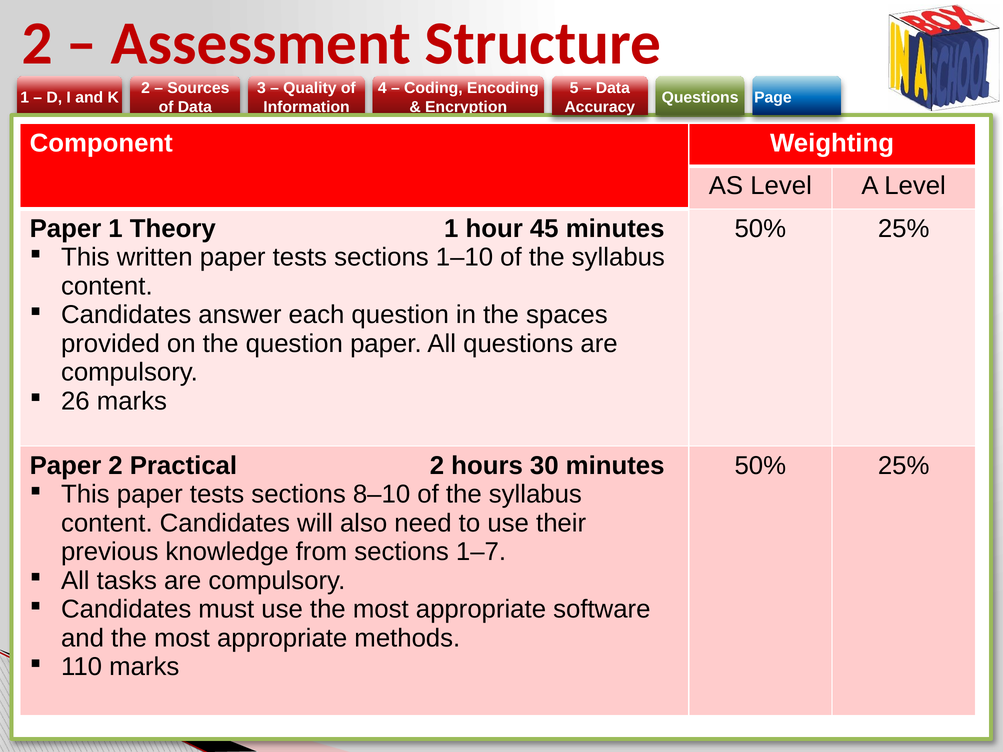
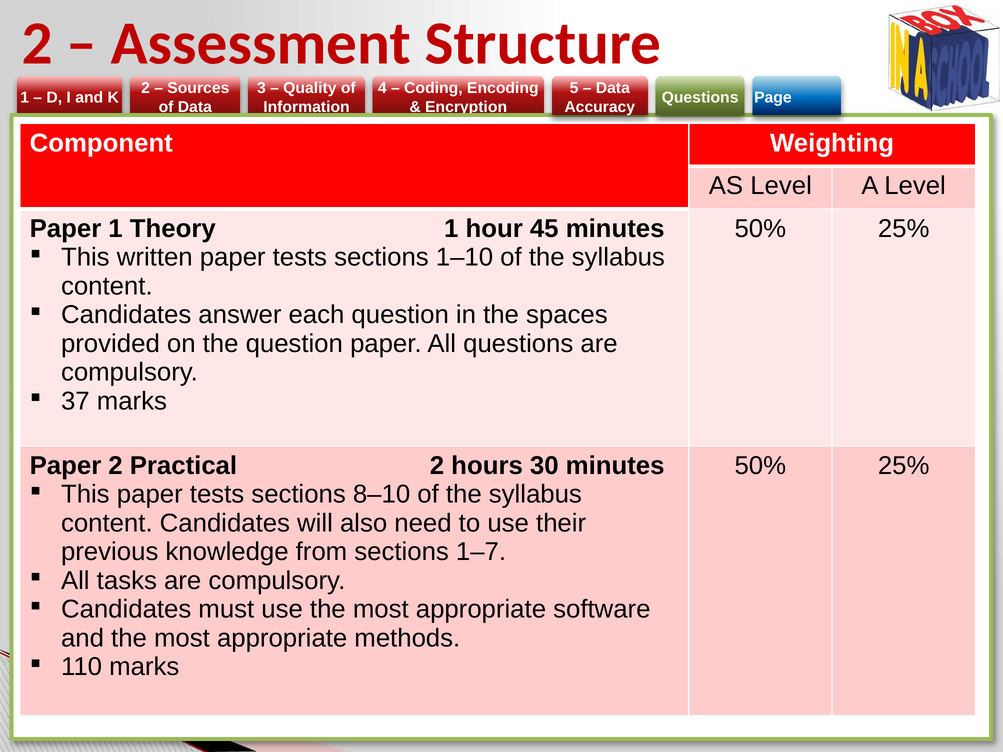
26: 26 -> 37
